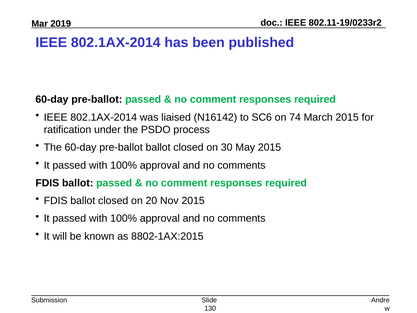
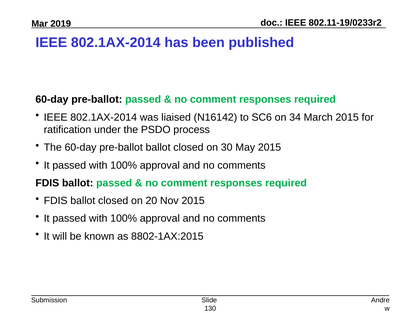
74: 74 -> 34
